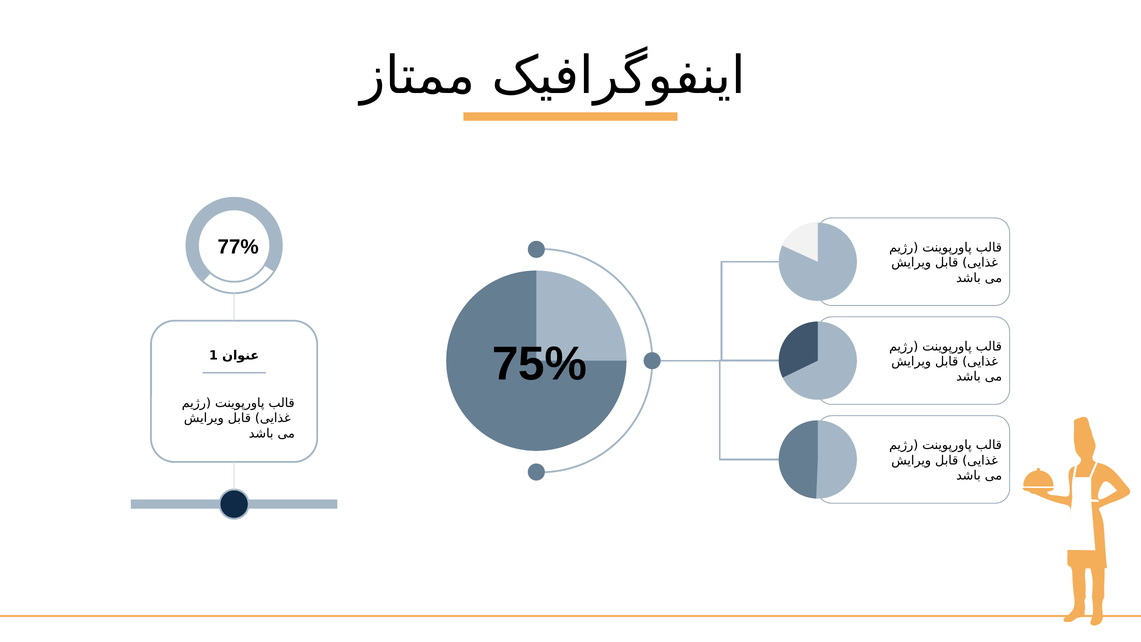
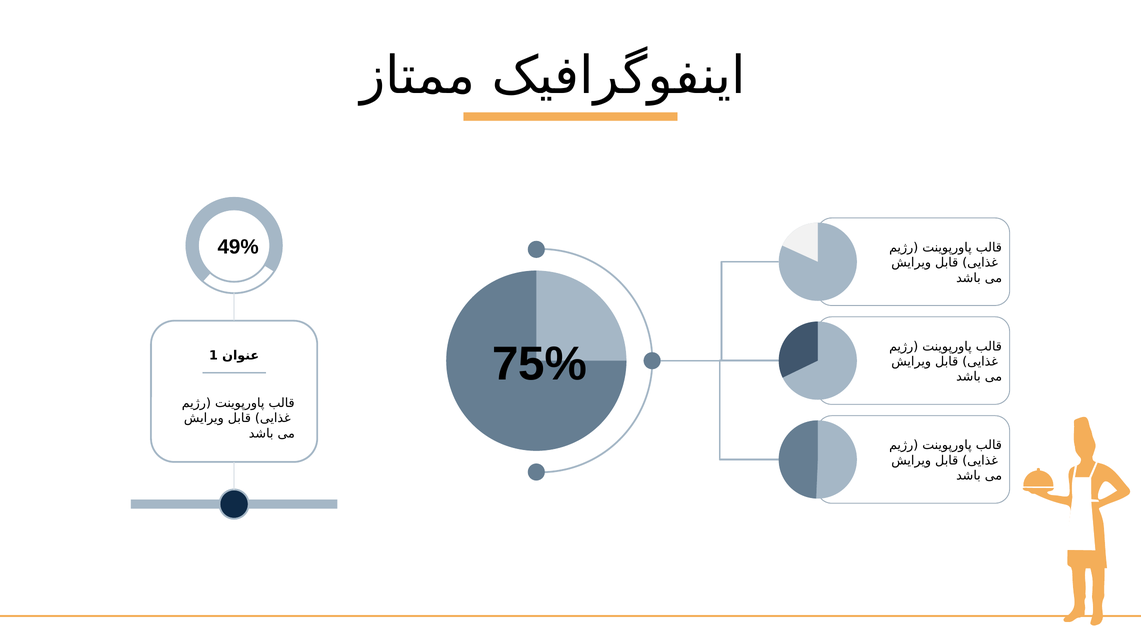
77%: 77% -> 49%
